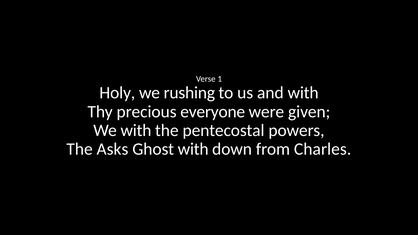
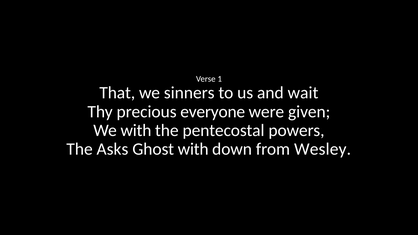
Holy: Holy -> That
rushing: rushing -> sinners
and with: with -> wait
Charles: Charles -> Wesley
